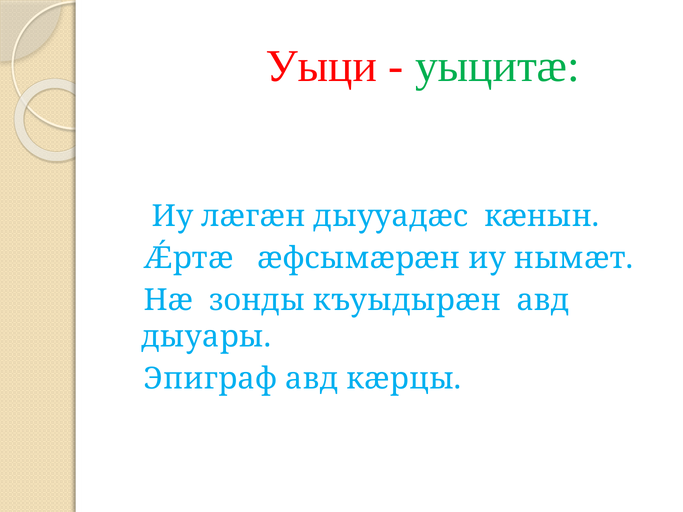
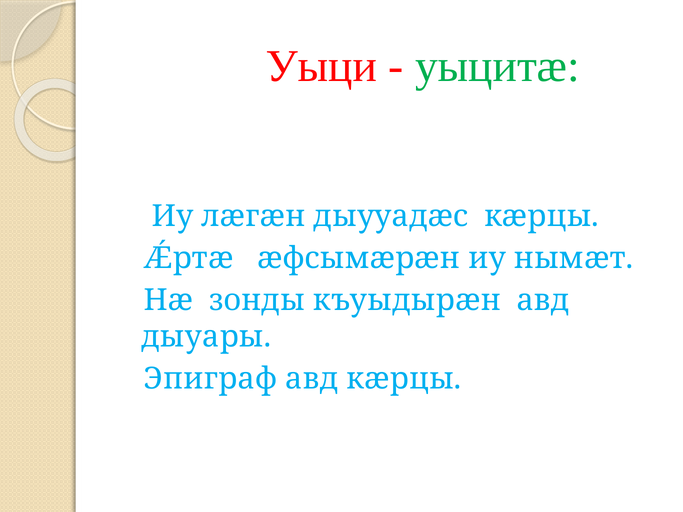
дыууадæс кæнын: кæнын -> кæрцы
